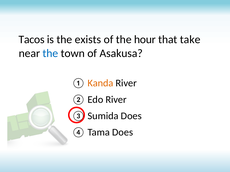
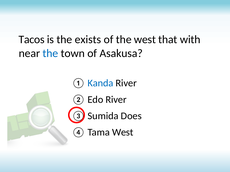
the hour: hour -> west
take: take -> with
Kanda colour: orange -> blue
Tama Does: Does -> West
